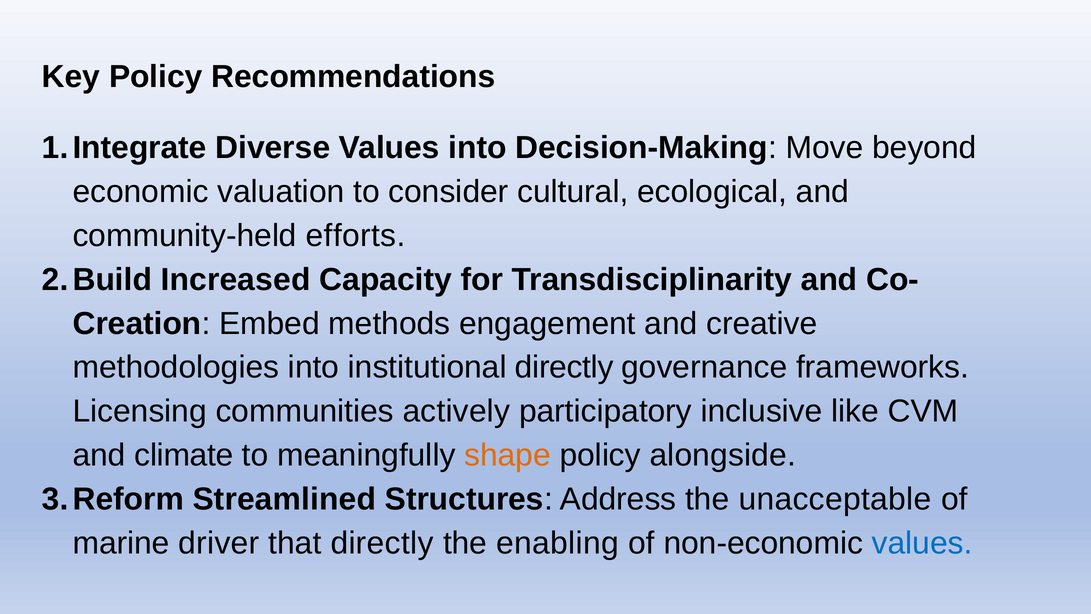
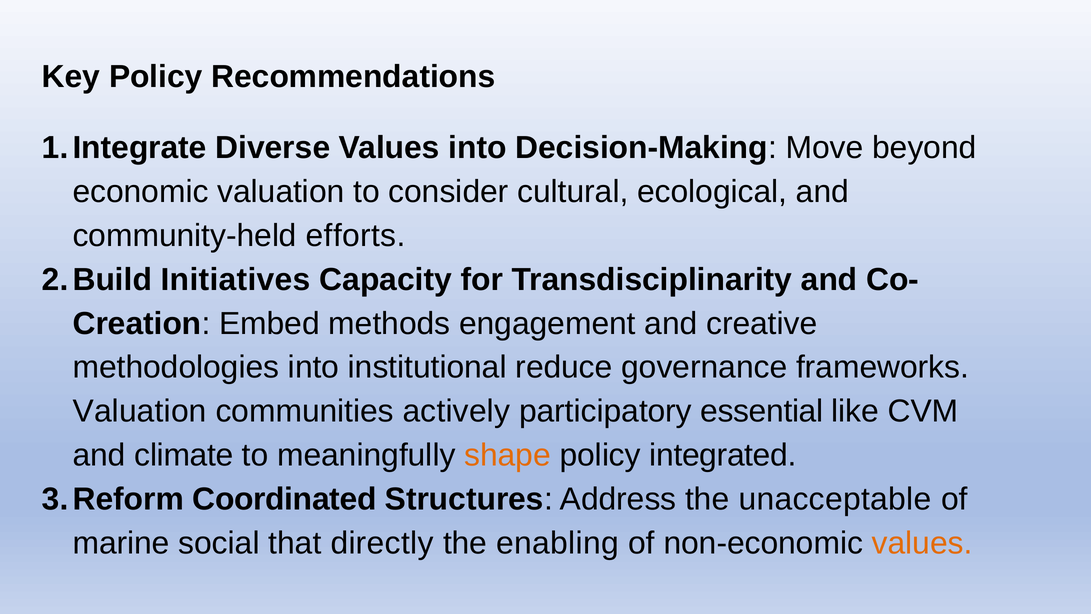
Increased: Increased -> Initiatives
institutional directly: directly -> reduce
Licensing at (140, 411): Licensing -> Valuation
inclusive: inclusive -> essential
alongside: alongside -> integrated
Streamlined: Streamlined -> Coordinated
driver: driver -> social
values at (922, 543) colour: blue -> orange
